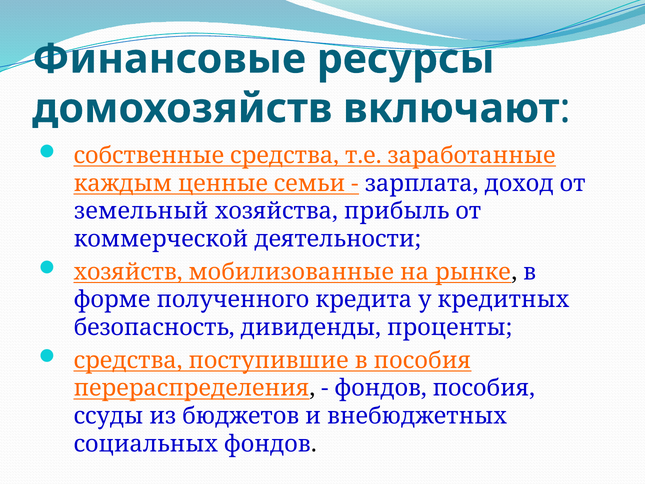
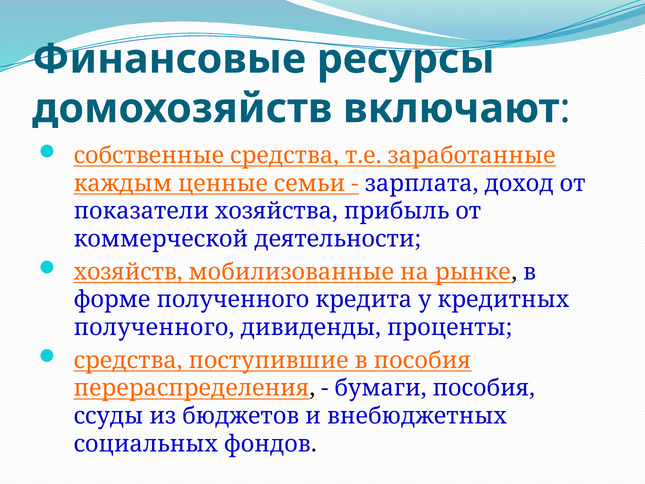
земельный: земельный -> показатели
безопасность at (154, 328): безопасность -> полученного
фондов at (381, 388): фондов -> бумаги
